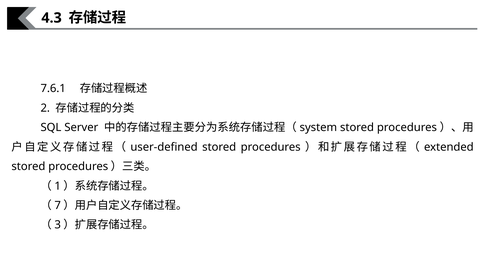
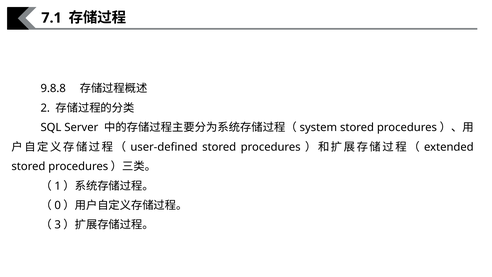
4.3: 4.3 -> 7.1
7.6.1: 7.6.1 -> 9.8.8
7: 7 -> 0
